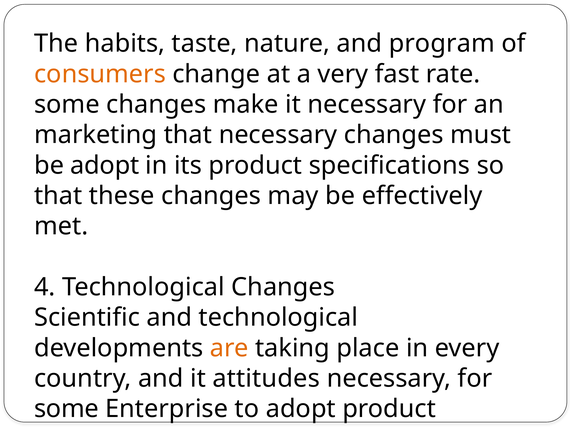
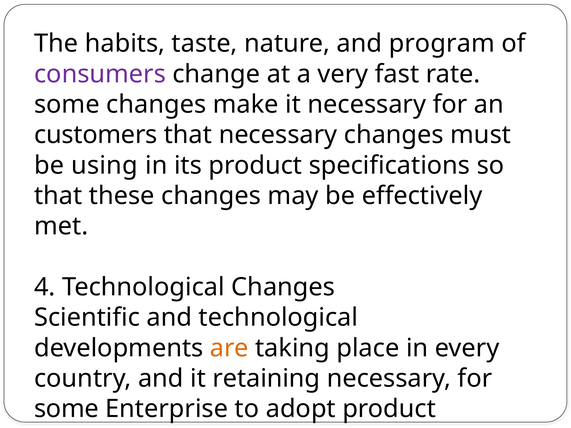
consumers colour: orange -> purple
marketing: marketing -> customers
be adopt: adopt -> using
attitudes: attitudes -> retaining
